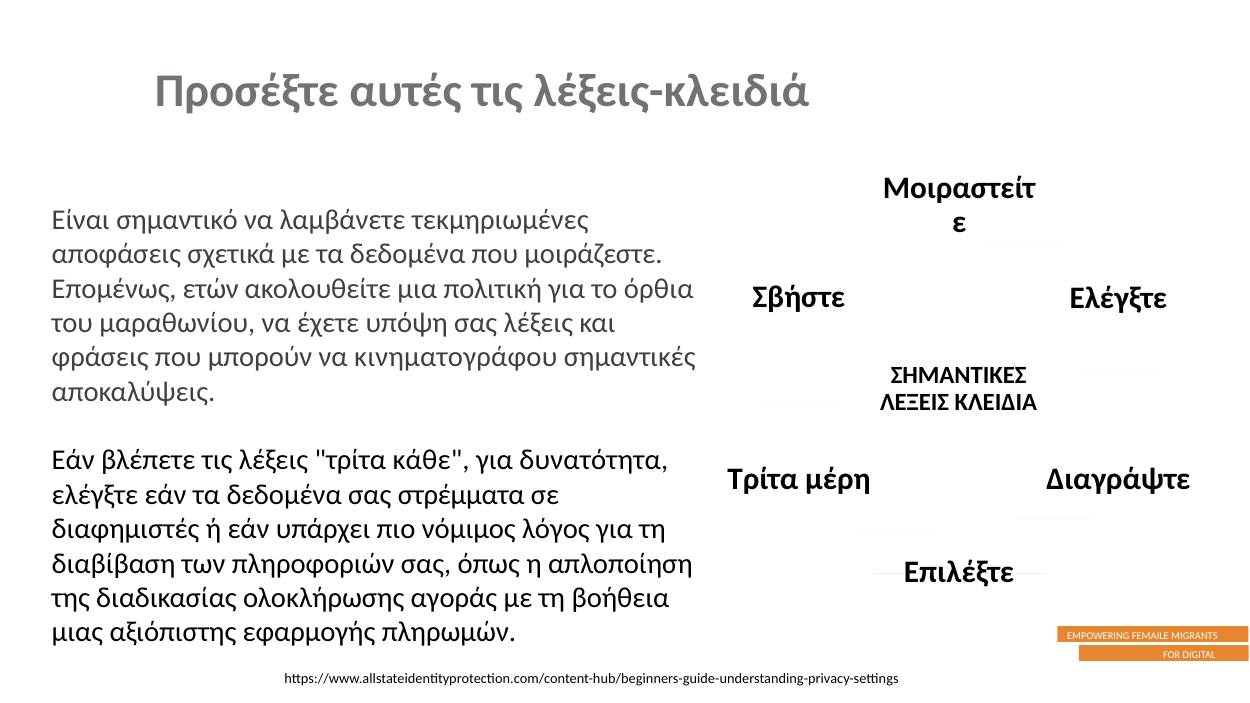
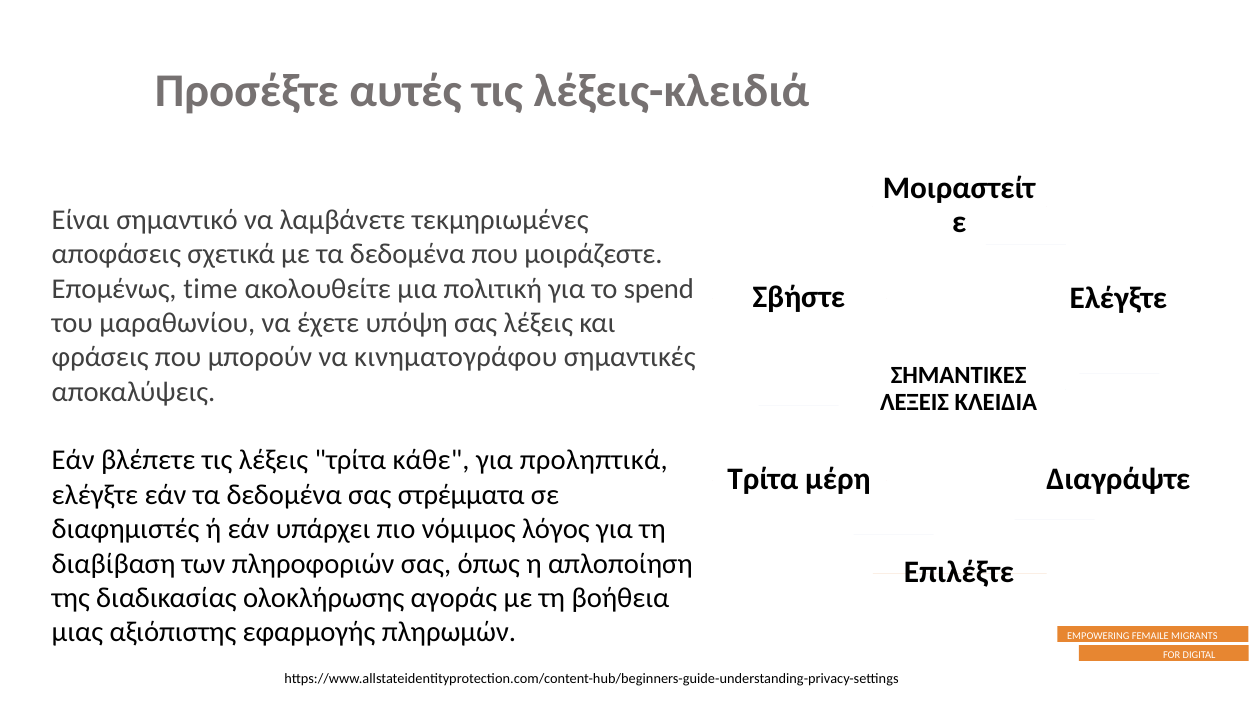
ετών: ετών -> time
όρθια: όρθια -> spend
δυνατότητα: δυνατότητα -> προληπτικά
